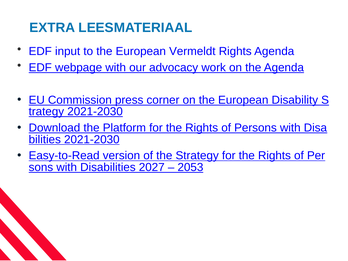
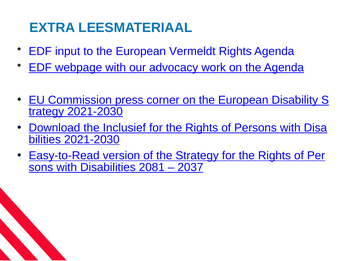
Platform: Platform -> Inclusief
2027: 2027 -> 2081
2053: 2053 -> 2037
